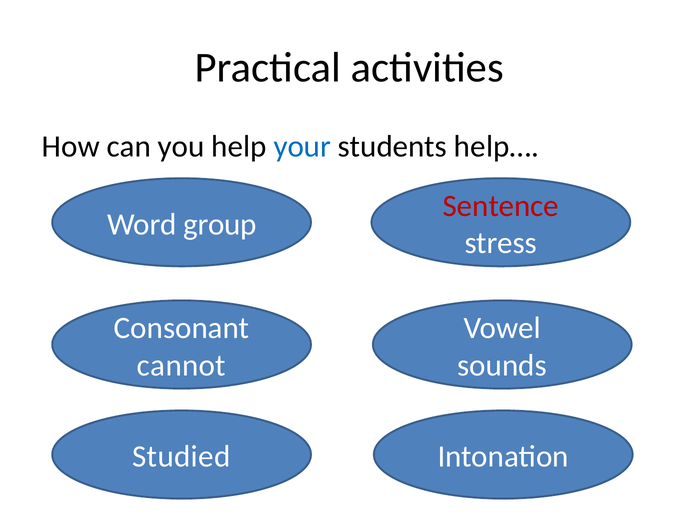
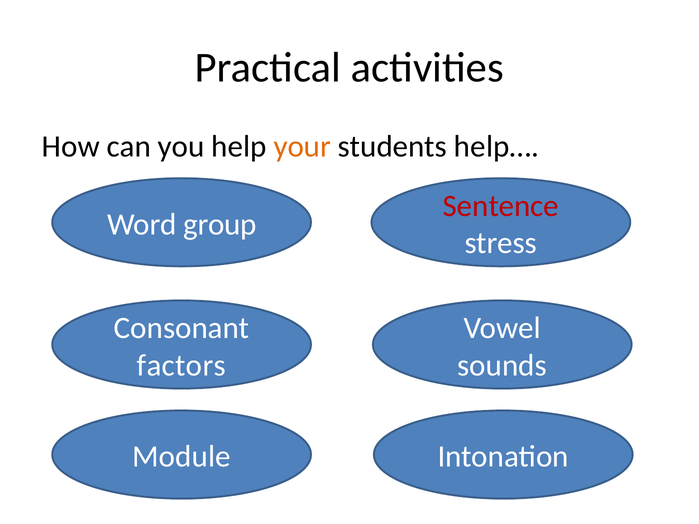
your colour: blue -> orange
cannot: cannot -> factors
Studied: Studied -> Module
